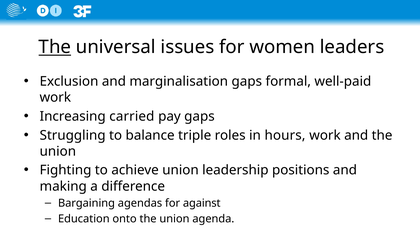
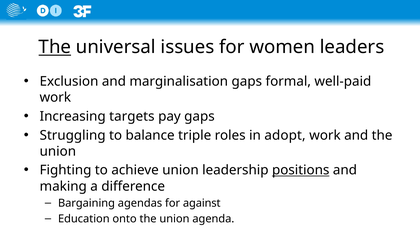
carried: carried -> targets
hours: hours -> adopt
positions underline: none -> present
